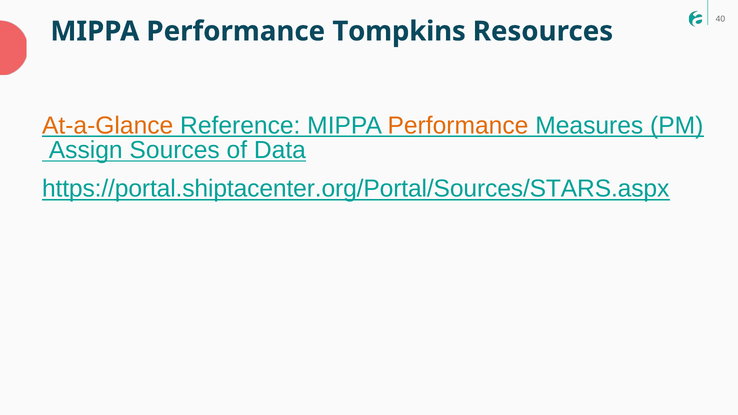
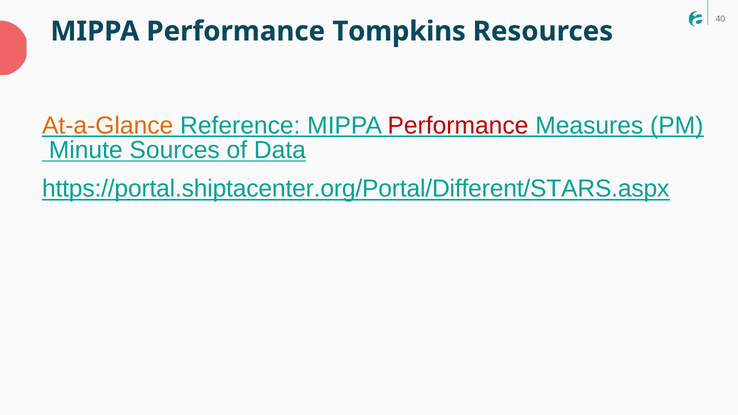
Performance at (458, 126) colour: orange -> red
Assign: Assign -> Minute
https://portal.shiptacenter.org/Portal/Sources/STARS.aspx: https://portal.shiptacenter.org/Portal/Sources/STARS.aspx -> https://portal.shiptacenter.org/Portal/Different/STARS.aspx
